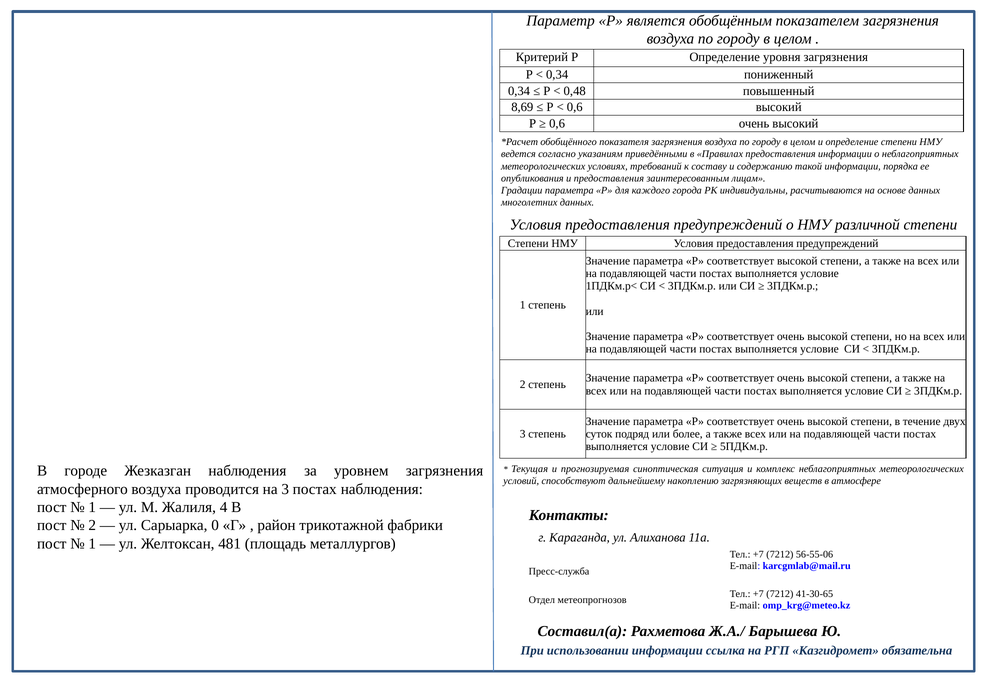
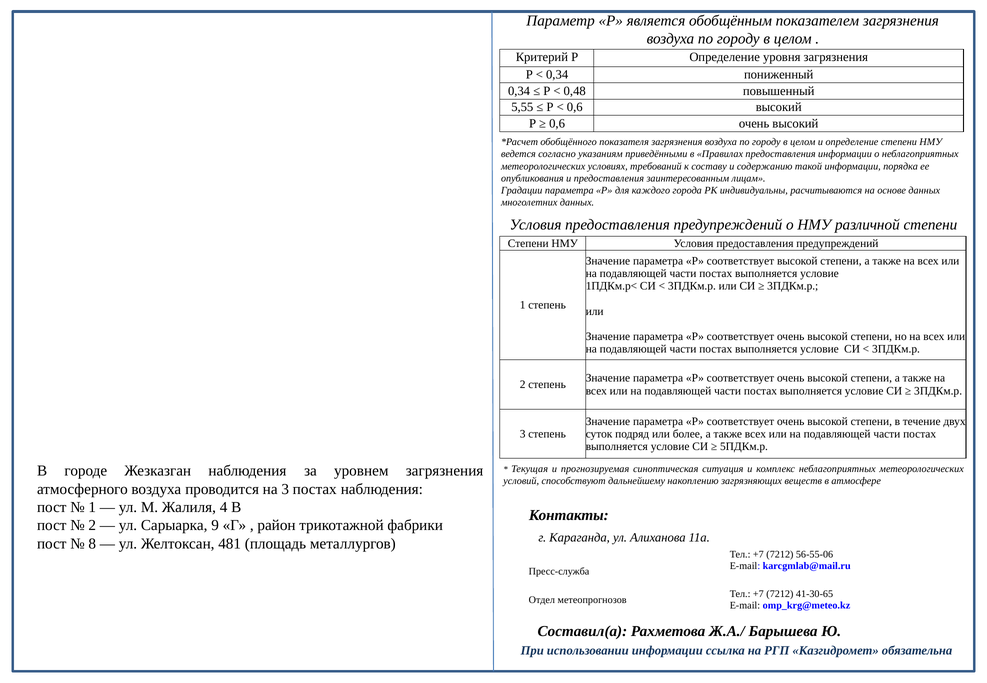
8,69: 8,69 -> 5,55
0: 0 -> 9
1 at (92, 544): 1 -> 8
